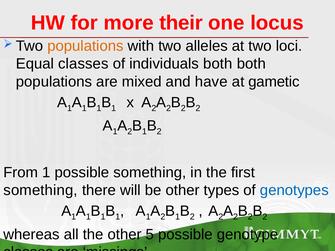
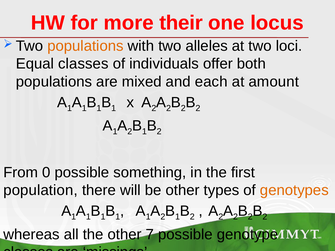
individuals both: both -> offer
have: have -> each
gametic: gametic -> amount
From 1: 1 -> 0
something at (41, 190): something -> population
genotypes colour: blue -> orange
5: 5 -> 7
